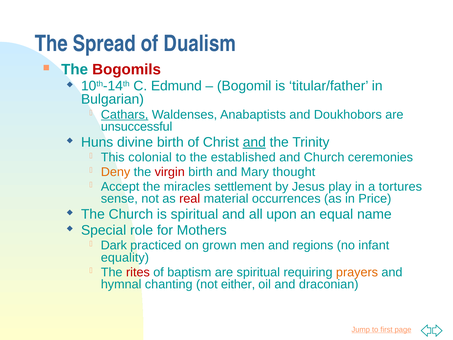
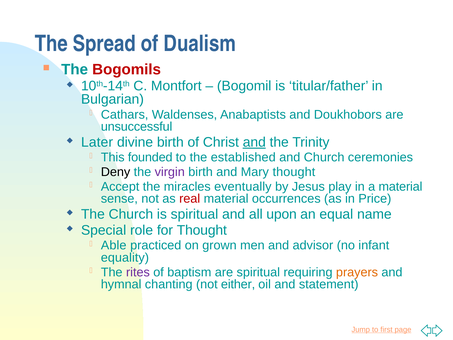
Edmund: Edmund -> Montfort
Cathars underline: present -> none
Huns: Huns -> Later
colonial: colonial -> founded
Deny colour: orange -> black
virgin colour: red -> purple
settlement: settlement -> eventually
a tortures: tortures -> material
for Mothers: Mothers -> Thought
Dark: Dark -> Able
regions: regions -> advisor
rites colour: red -> purple
draconian: draconian -> statement
